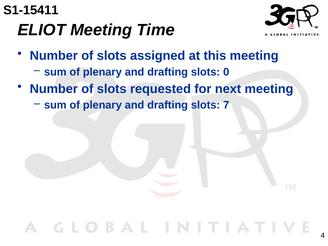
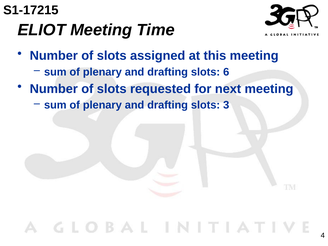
S1-15411: S1-15411 -> S1-17215
0: 0 -> 6
7: 7 -> 3
